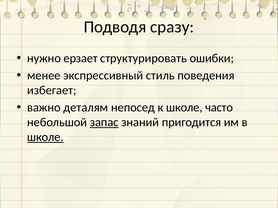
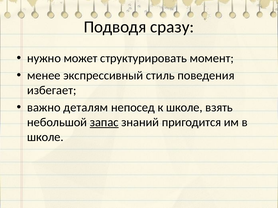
ерзает: ерзает -> может
ошибки: ошибки -> момент
часто: часто -> взять
школе at (45, 137) underline: present -> none
